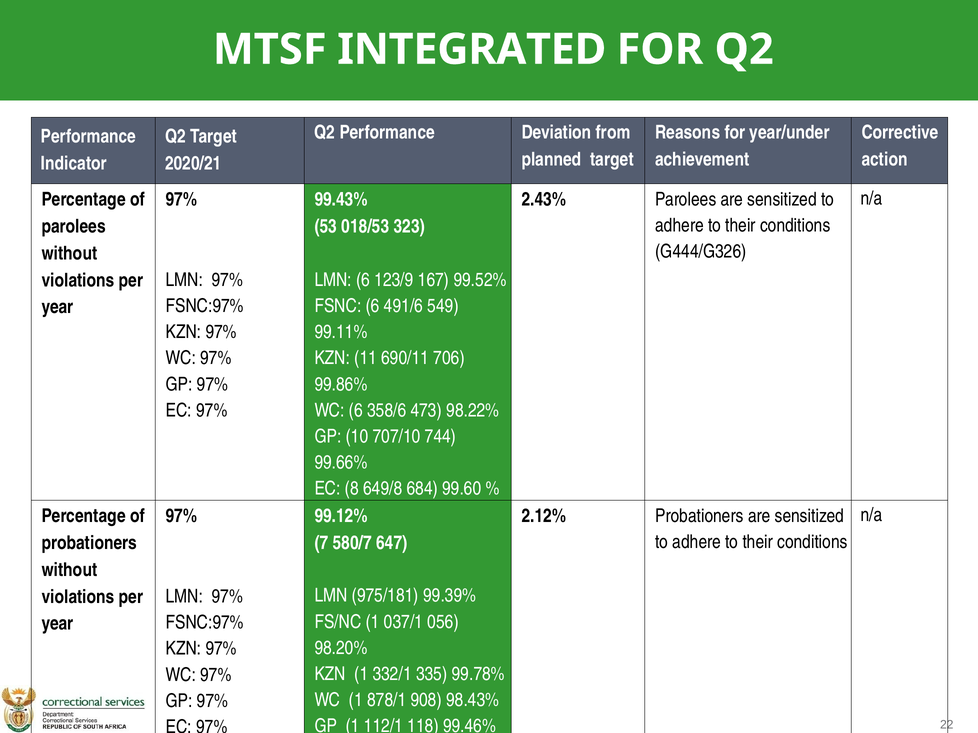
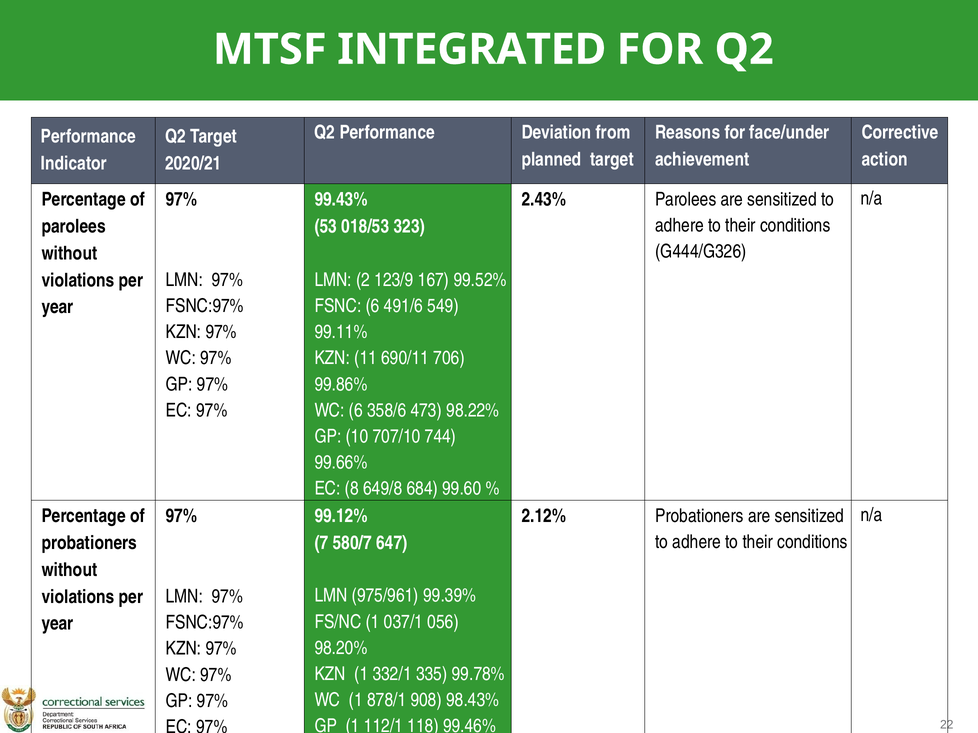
year/under: year/under -> face/under
LMN 6: 6 -> 2
975/181: 975/181 -> 975/961
